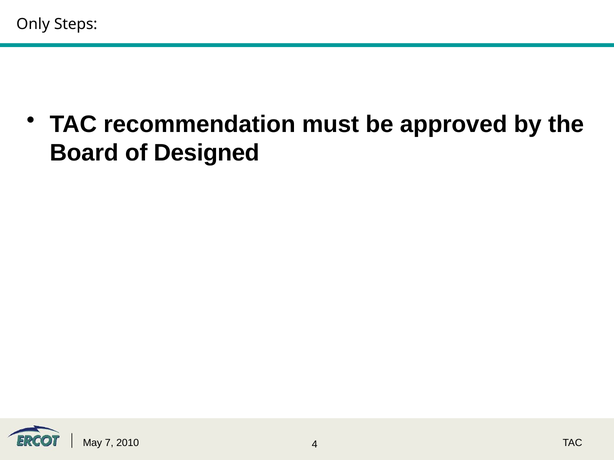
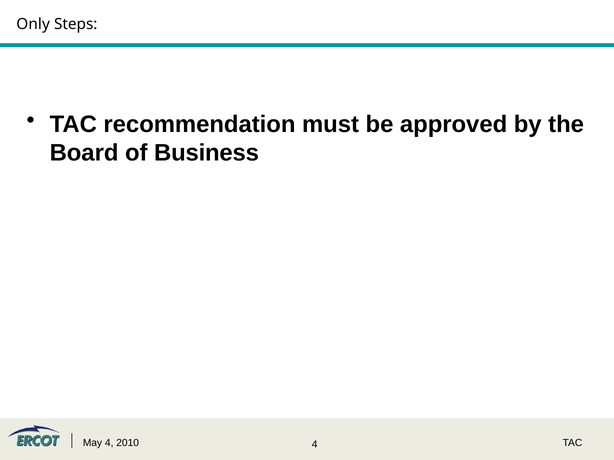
Designed: Designed -> Business
May 7: 7 -> 4
